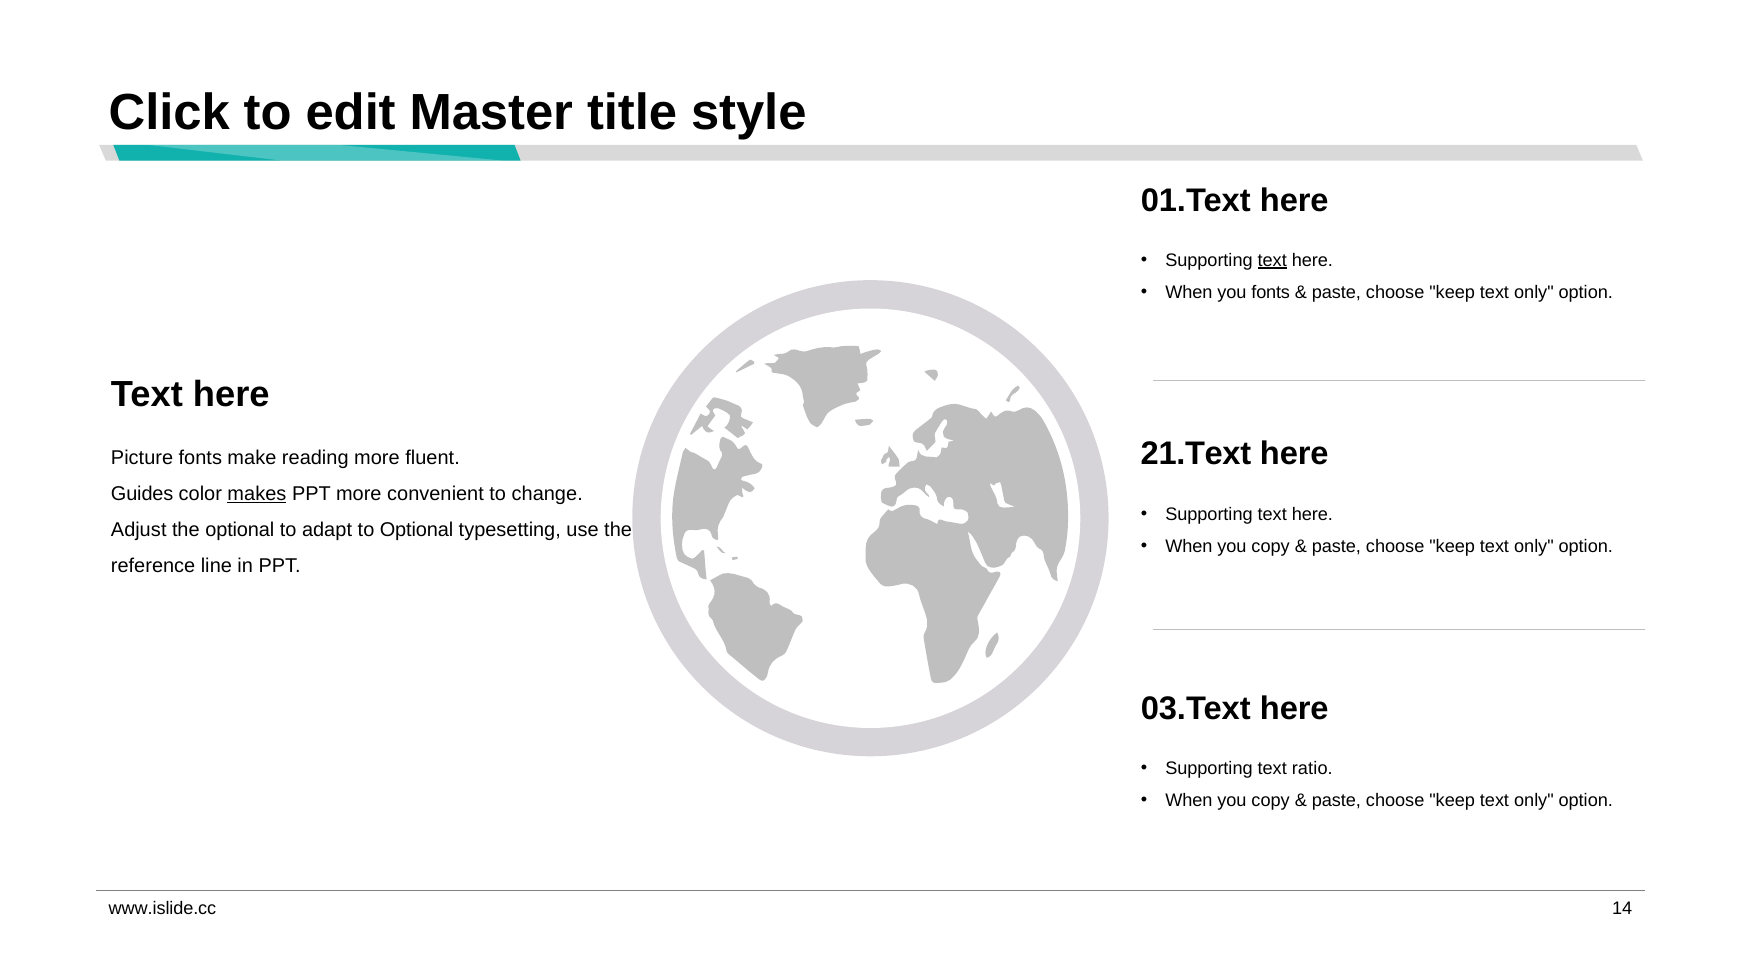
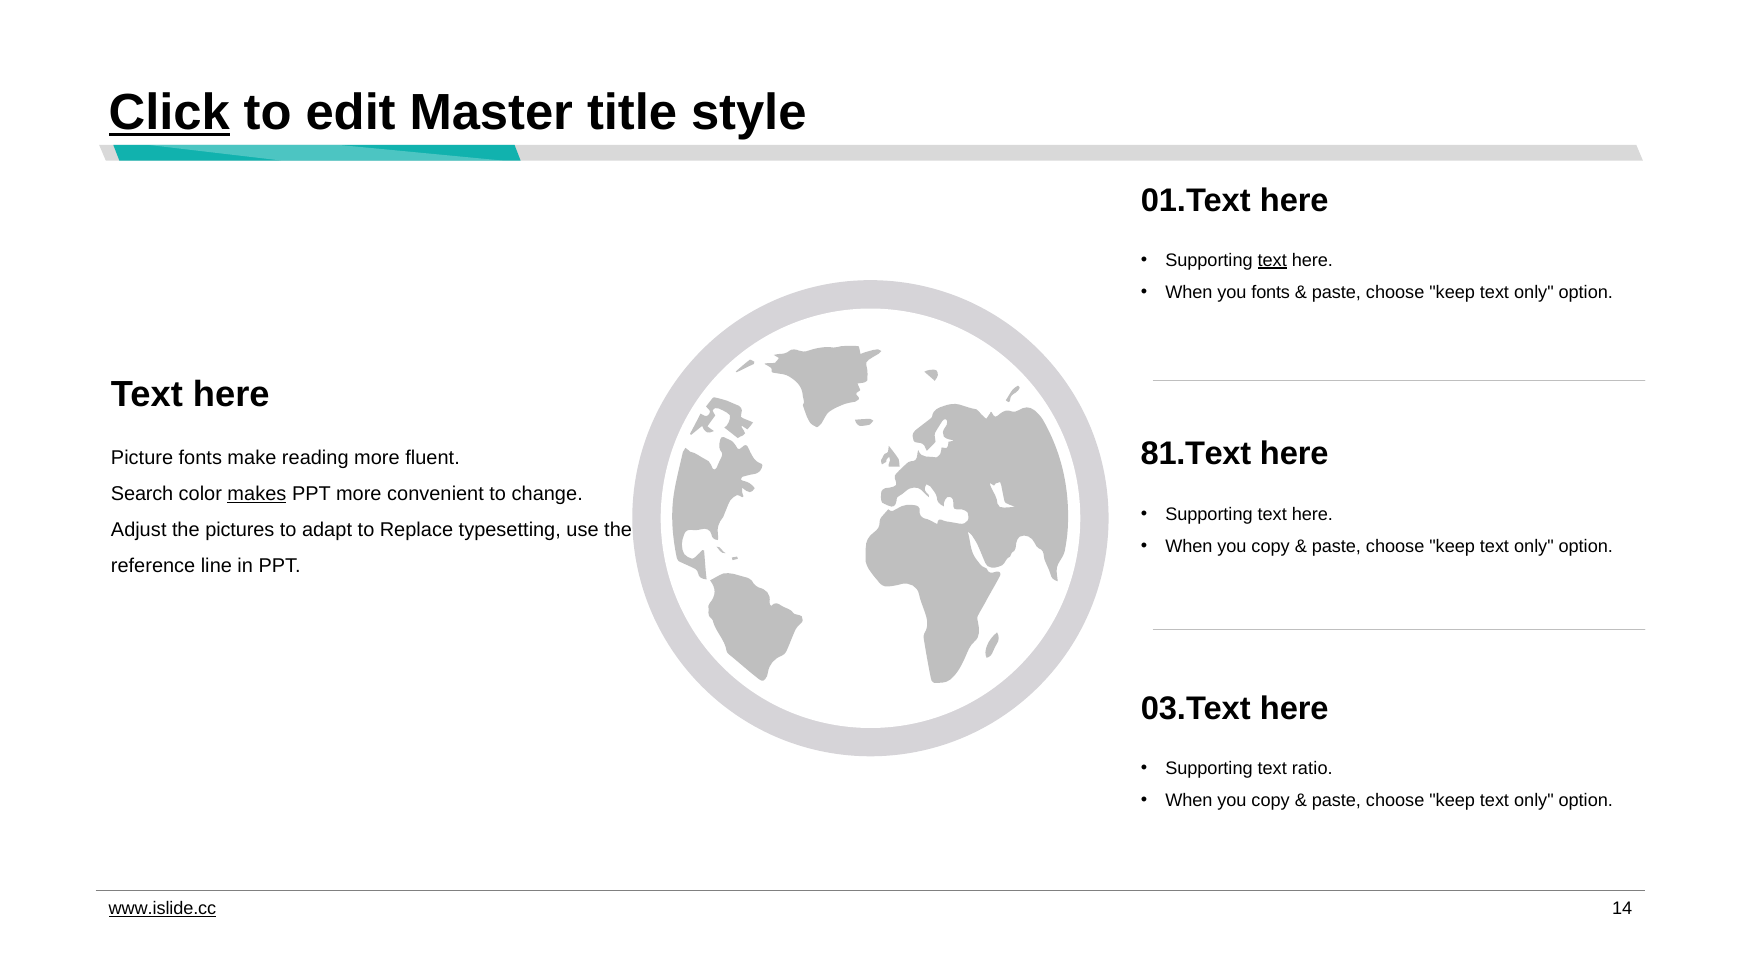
Click underline: none -> present
21.Text: 21.Text -> 81.Text
Guides: Guides -> Search
the optional: optional -> pictures
to Optional: Optional -> Replace
www.islide.cc underline: none -> present
